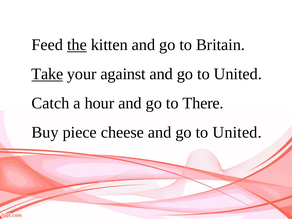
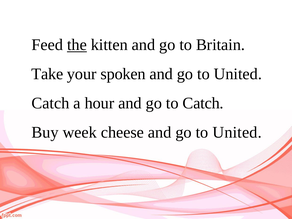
Take underline: present -> none
against: against -> spoken
to There: There -> Catch
piece: piece -> week
